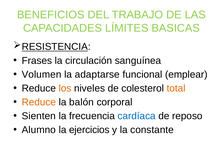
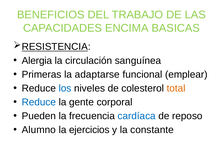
LÍMITES: LÍMITES -> ENCIMA
Frases: Frases -> Alergia
Volumen: Volumen -> Primeras
los colour: orange -> blue
Reduce at (39, 102) colour: orange -> blue
balón: balón -> gente
Sienten: Sienten -> Pueden
